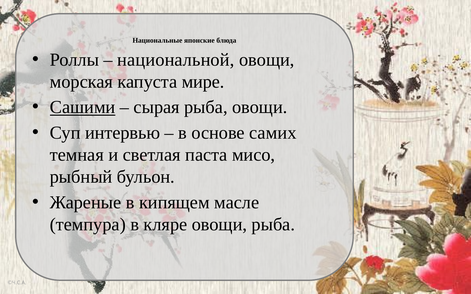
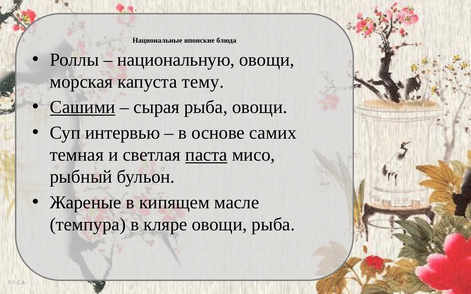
национальной: национальной -> национальную
мире: мире -> тему
паста underline: none -> present
